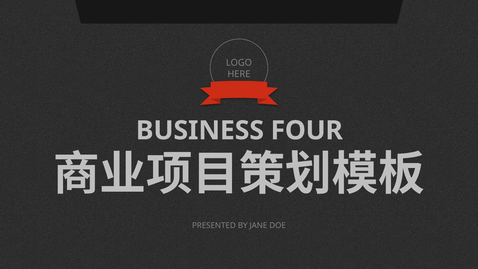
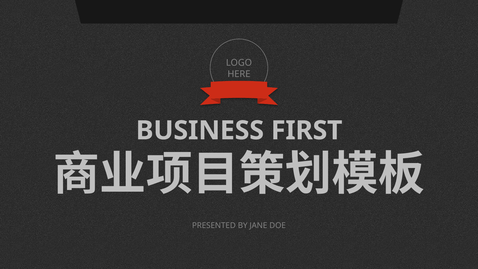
FOUR: FOUR -> FIRST
